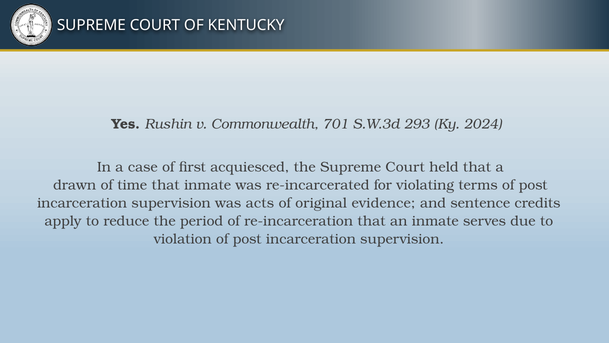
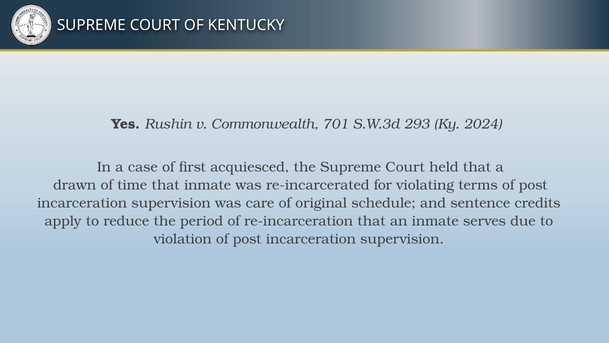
acts: acts -> care
evidence: evidence -> schedule
